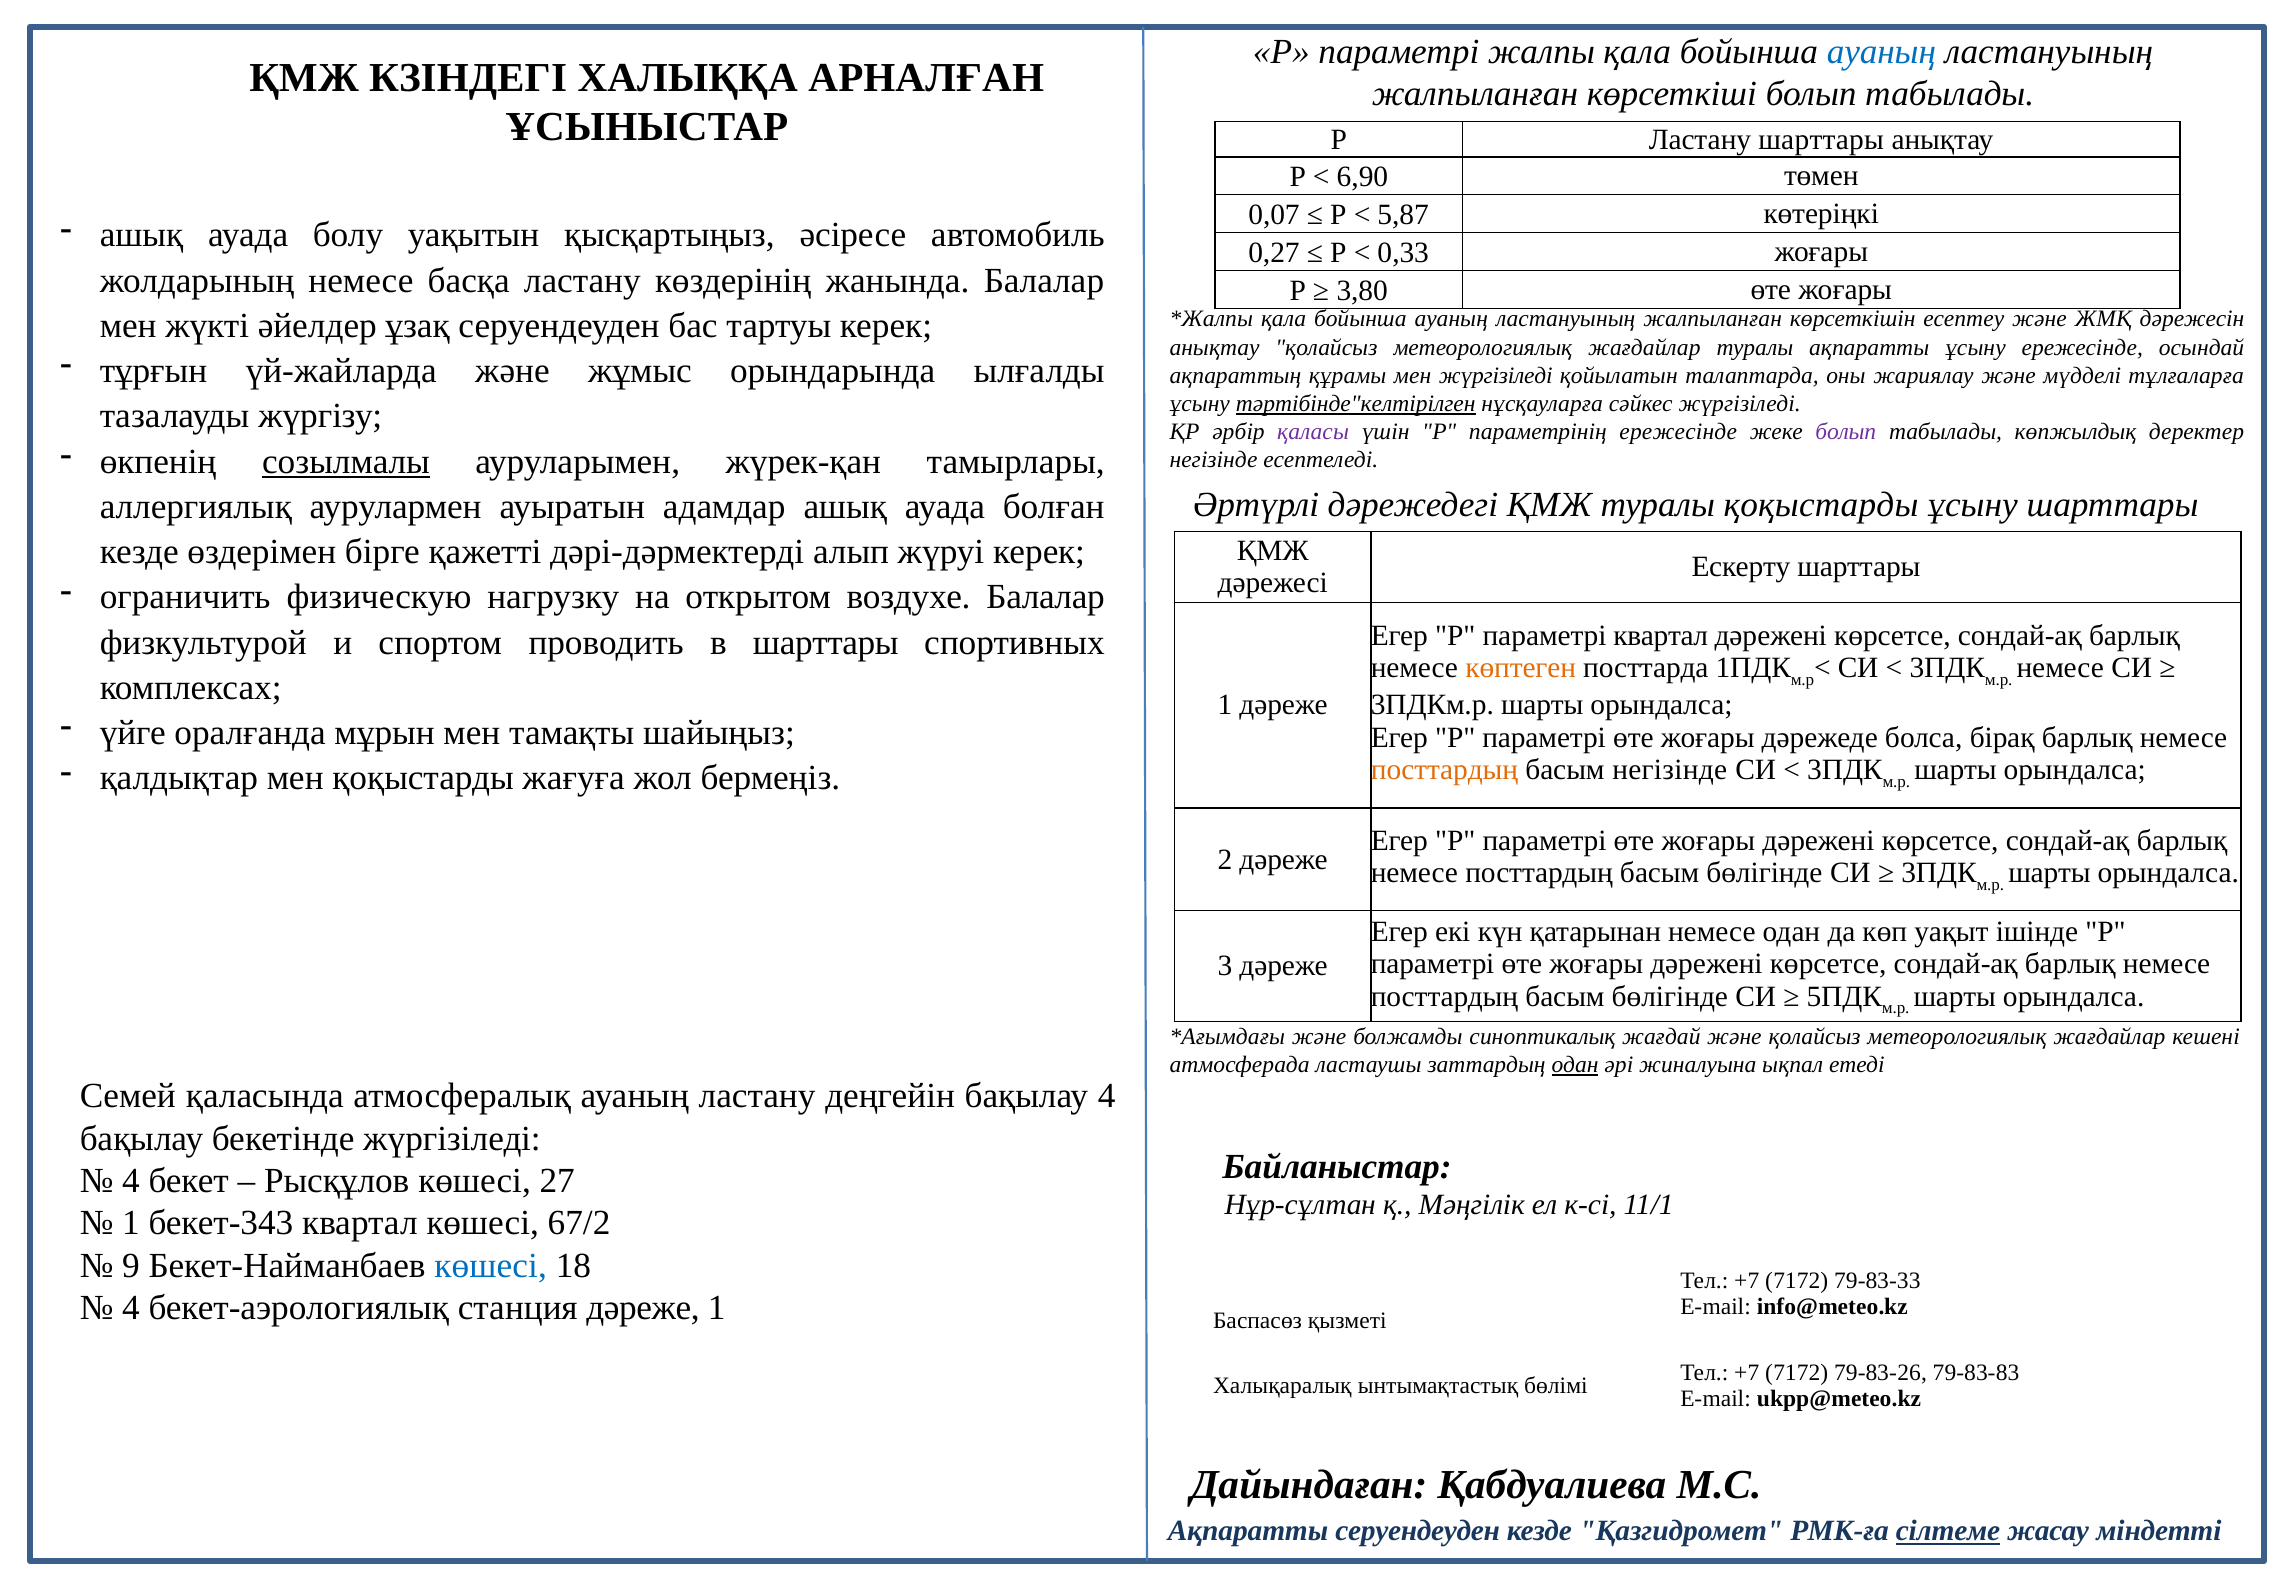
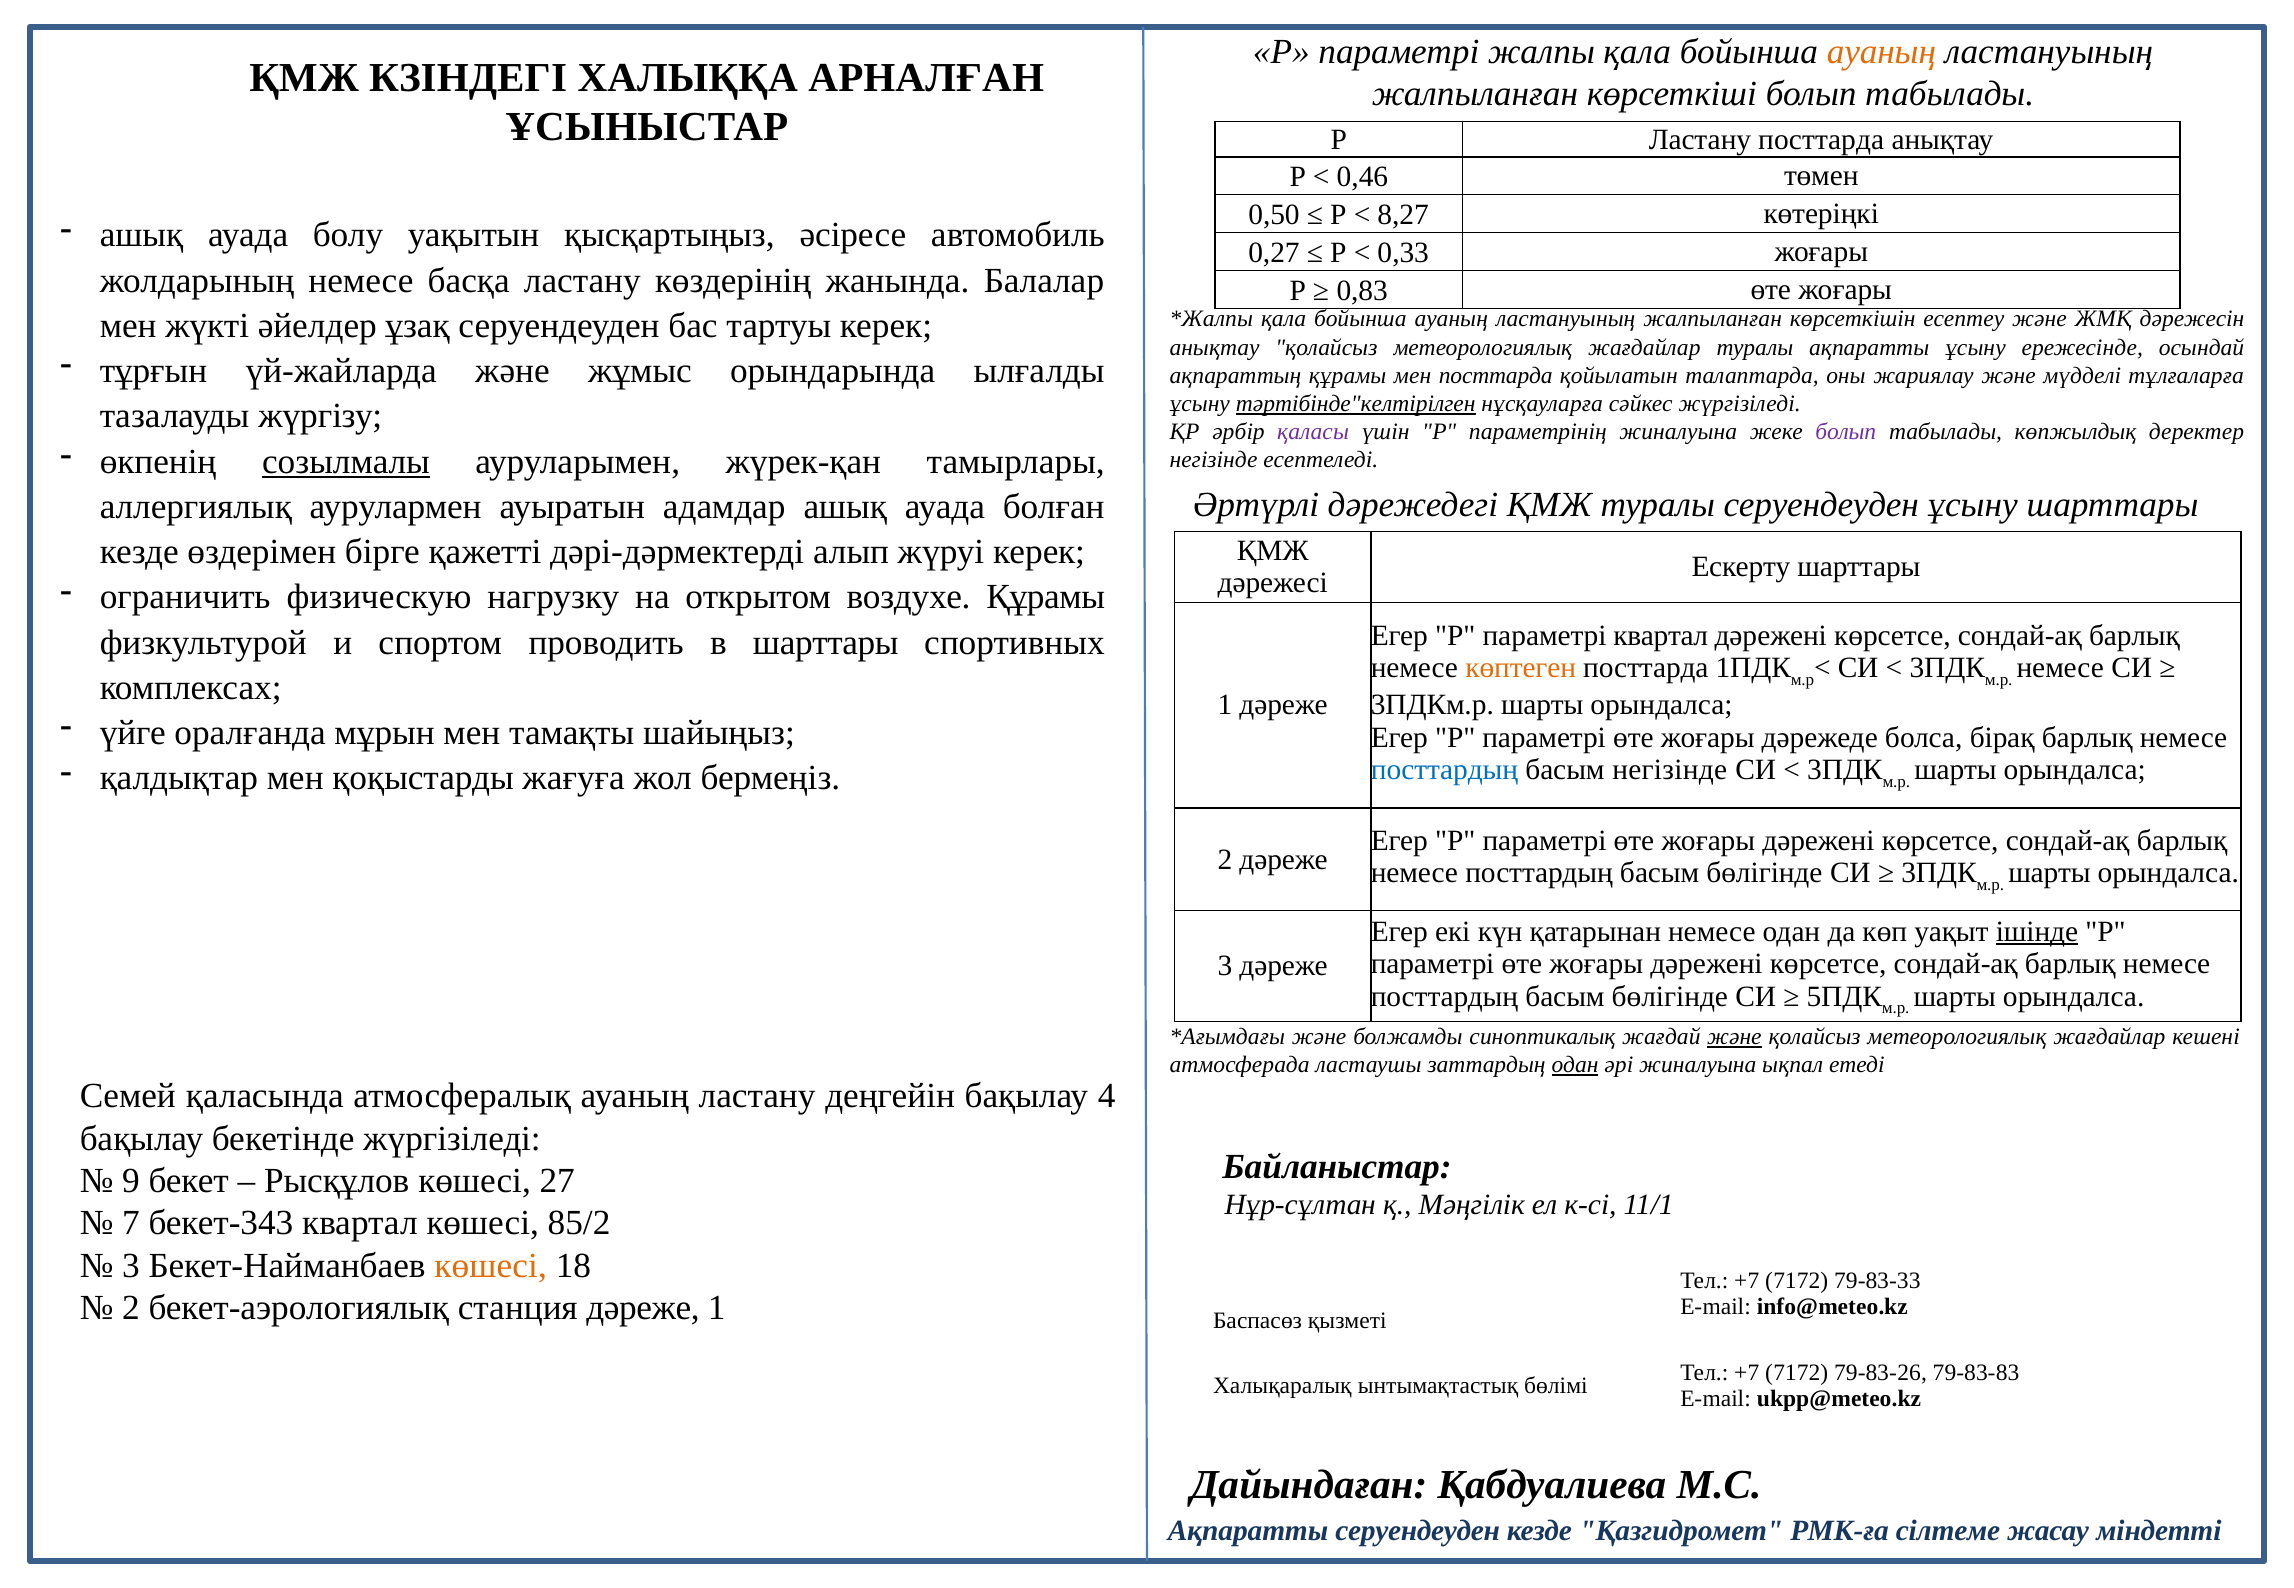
ауаның at (1881, 52) colour: blue -> orange
Ластану шарттары: шарттары -> посттарда
6,90: 6,90 -> 0,46
0,07: 0,07 -> 0,50
5,87: 5,87 -> 8,27
3,80: 3,80 -> 0,83
мен жүргізіледі: жүргізіледі -> посттарда
параметрінің ережесінде: ережесінде -> жиналуына
туралы қоқыстарды: қоқыстарды -> серуендеуден
воздухе Балалар: Балалар -> Құрамы
посттардың at (1445, 770) colour: orange -> blue
ішінде underline: none -> present
және at (1734, 1037) underline: none -> present
4 at (131, 1181): 4 -> 9
1 at (131, 1223): 1 -> 7
67/2: 67/2 -> 85/2
9 at (131, 1266): 9 -> 3
көшесі at (491, 1266) colour: blue -> orange
4 at (131, 1308): 4 -> 2
сілтеме underline: present -> none
